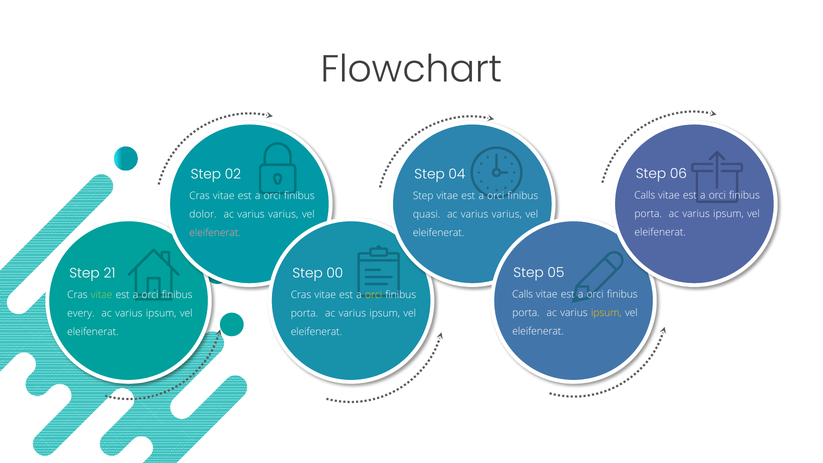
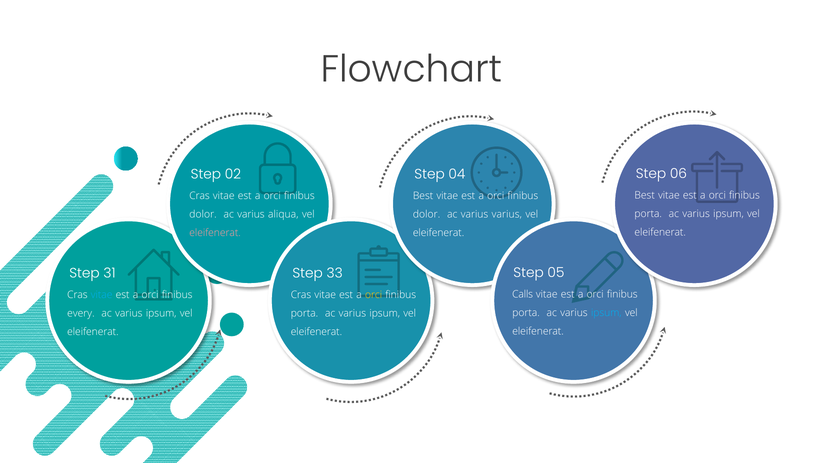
Calls at (645, 195): Calls -> Best
Step at (423, 196): Step -> Best
varius at (283, 214): varius -> aliqua
quasi at (427, 214): quasi -> dolor
21: 21 -> 31
00: 00 -> 33
vitae at (102, 295) colour: light green -> light blue
ipsum at (606, 313) colour: yellow -> light blue
